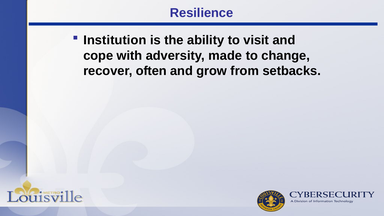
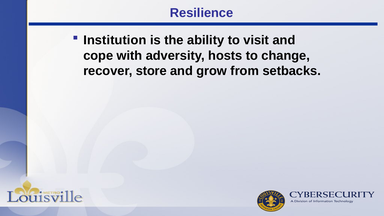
made: made -> hosts
often: often -> store
